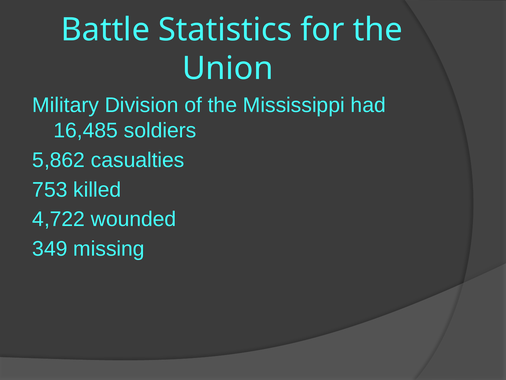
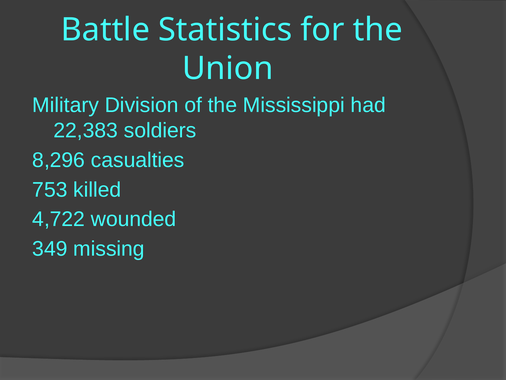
16,485: 16,485 -> 22,383
5,862: 5,862 -> 8,296
